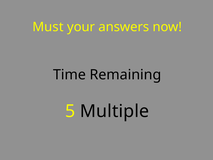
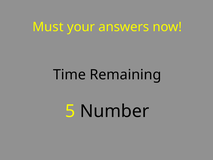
Multiple: Multiple -> Number
